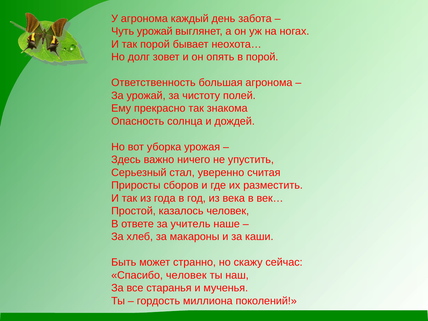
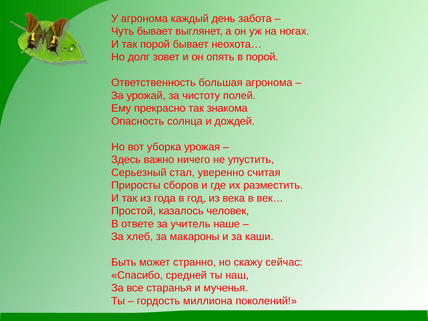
Чуть урожай: урожай -> бывает
Спасибо человек: человек -> средней
